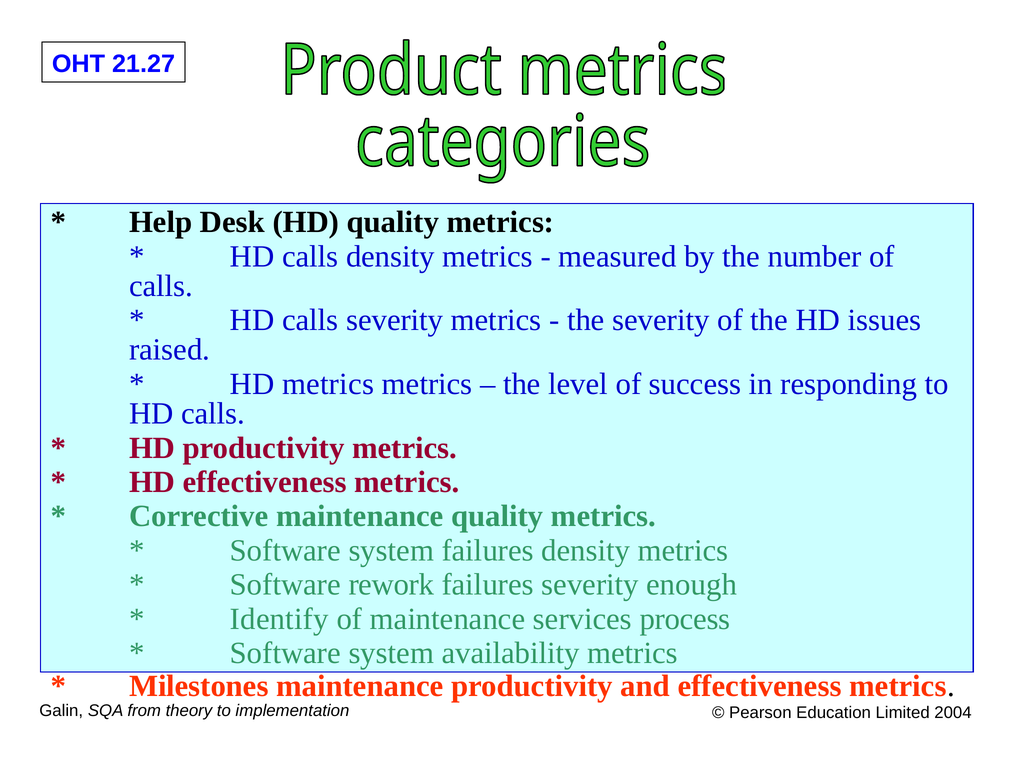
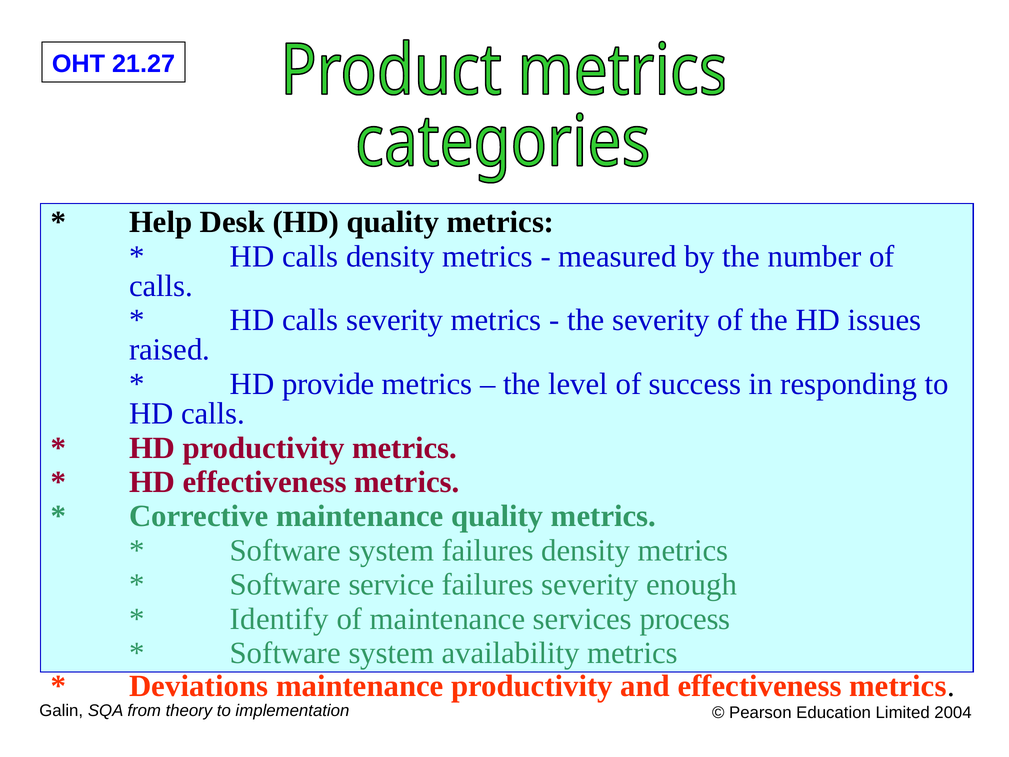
HD metrics: metrics -> provide
rework: rework -> service
Milestones: Milestones -> Deviations
